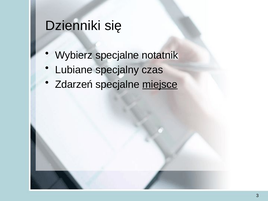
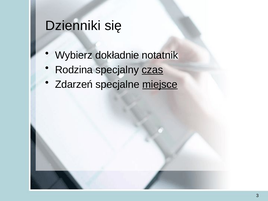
Wybierz specjalne: specjalne -> dokładnie
Lubiane: Lubiane -> Rodzina
czas underline: none -> present
